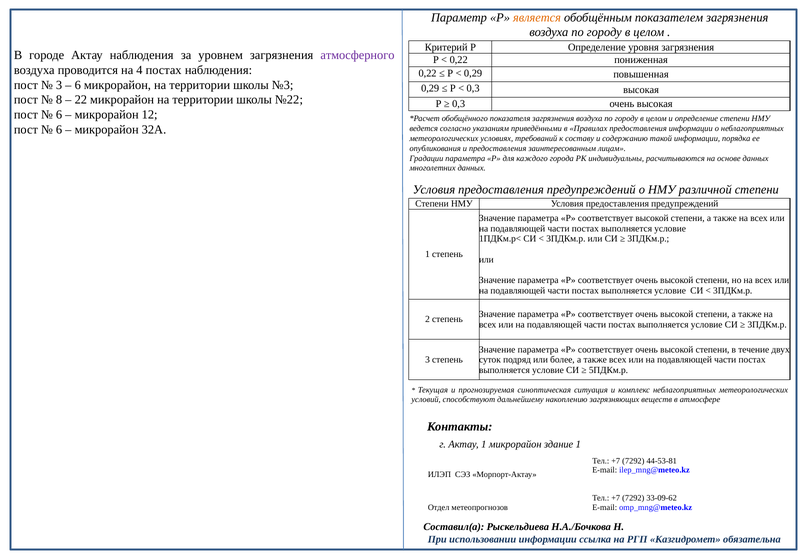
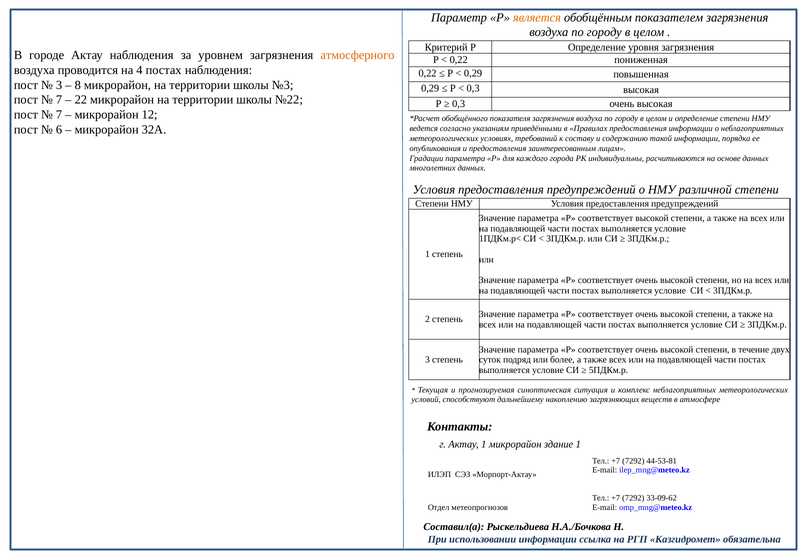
атмосферного colour: purple -> orange
6 at (78, 85): 6 -> 8
8 at (59, 100): 8 -> 7
6 at (59, 115): 6 -> 7
